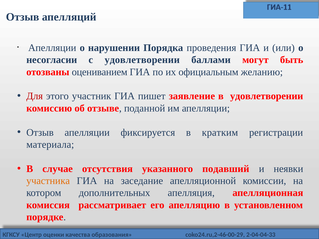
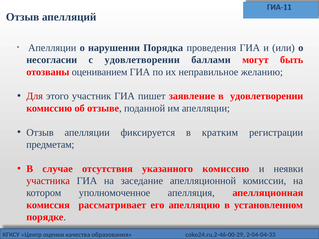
официальным: официальным -> неправильное
материала: материала -> предметам
указанного подавший: подавший -> комиссию
участника colour: orange -> red
дополнительных: дополнительных -> уполномоченное
